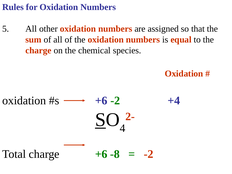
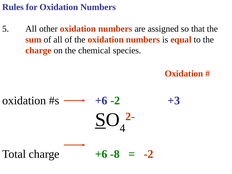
+4: +4 -> +3
